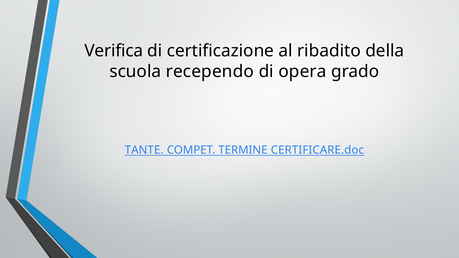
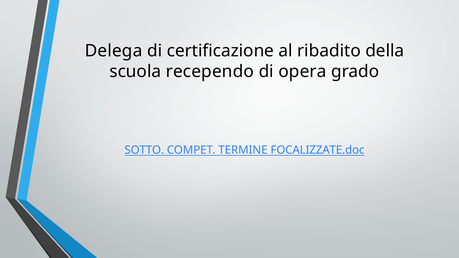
Verifica: Verifica -> Delega
TANTE: TANTE -> SOTTO
CERTIFICARE.doc: CERTIFICARE.doc -> FOCALIZZATE.doc
